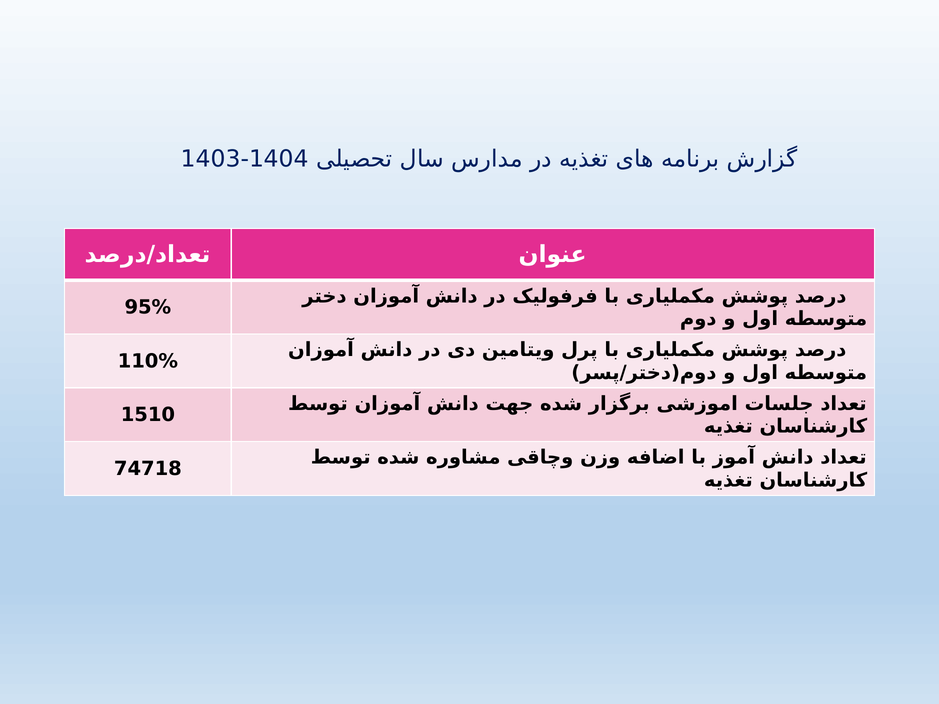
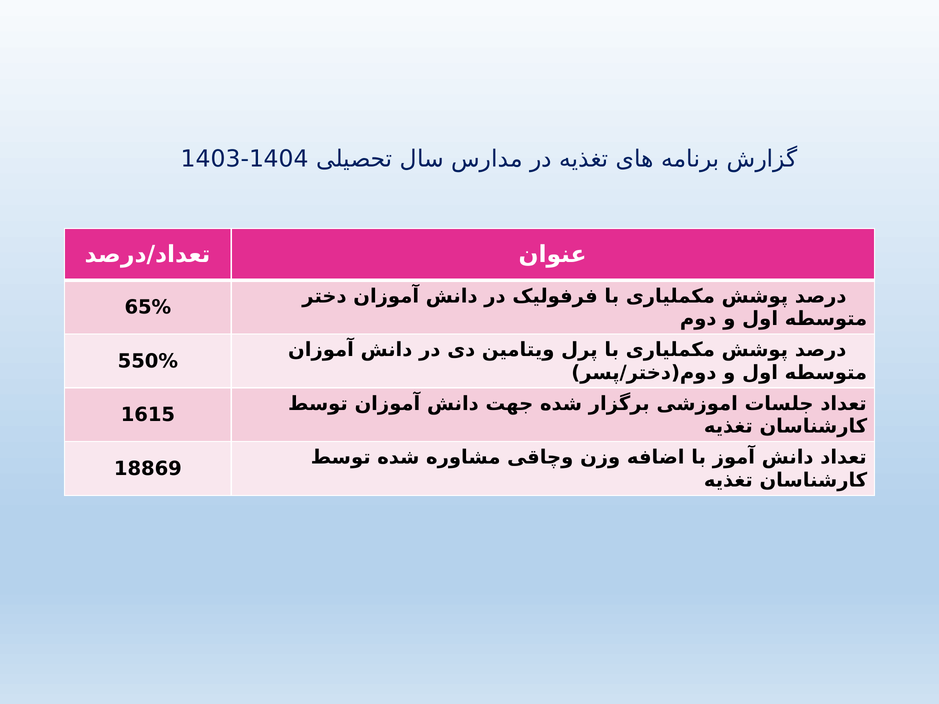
95%: 95% -> 65%
110%: 110% -> 550%
1510: 1510 -> 1615
74718: 74718 -> 18869
